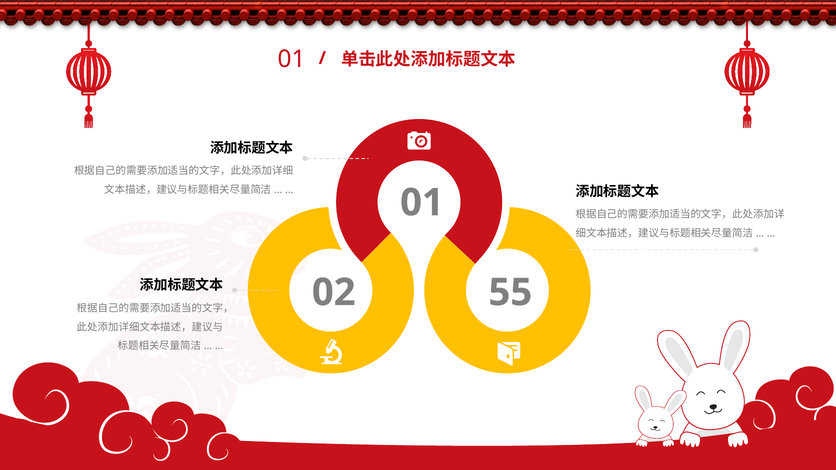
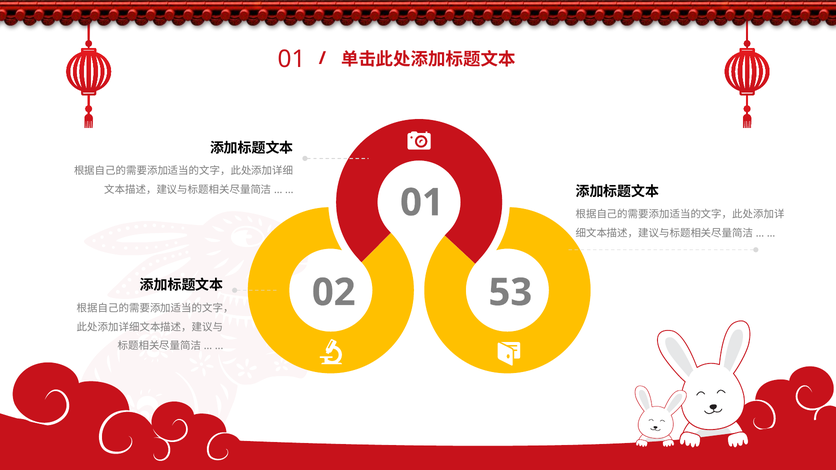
55: 55 -> 53
